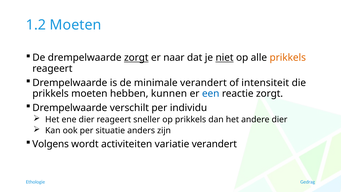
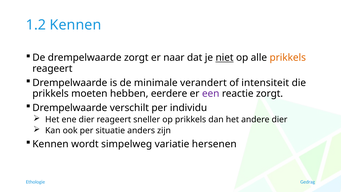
1.2 Moeten: Moeten -> Kennen
zorgt at (136, 58) underline: present -> none
kunnen: kunnen -> eerdere
een colour: blue -> purple
Volgens at (51, 144): Volgens -> Kennen
activiteiten: activiteiten -> simpelweg
variatie verandert: verandert -> hersenen
